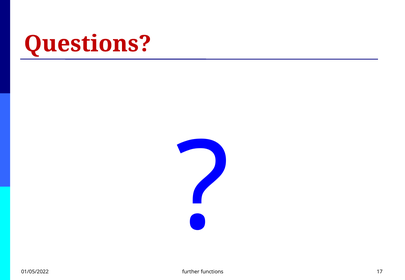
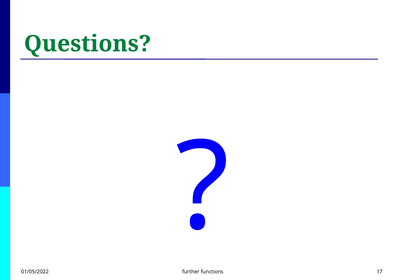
Questions colour: red -> green
